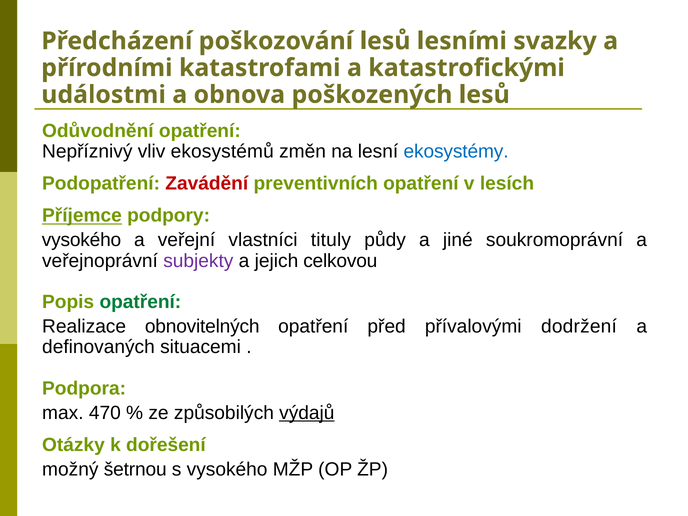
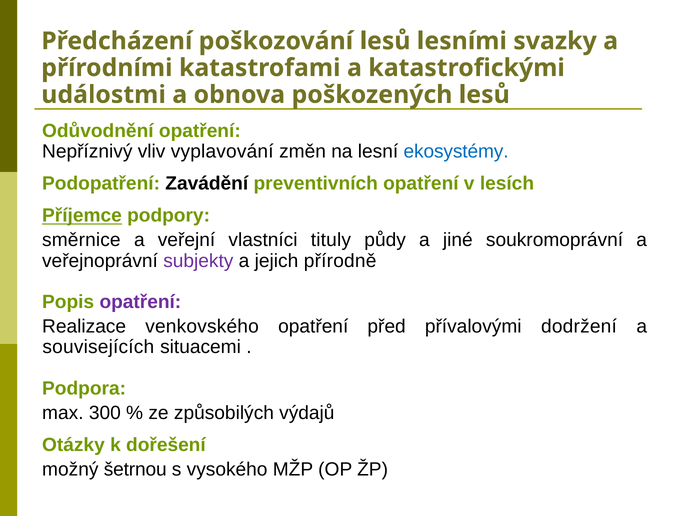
ekosystémů: ekosystémů -> vyplavování
Zavádění colour: red -> black
vysokého at (82, 240): vysokého -> směrnice
celkovou: celkovou -> přírodně
opatření at (140, 302) colour: green -> purple
obnovitelných: obnovitelných -> venkovského
definovaných: definovaných -> souvisejících
470: 470 -> 300
výdajů underline: present -> none
